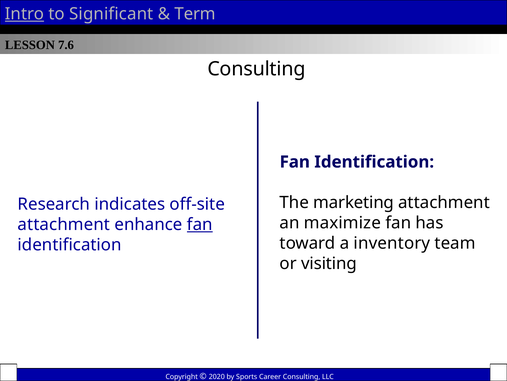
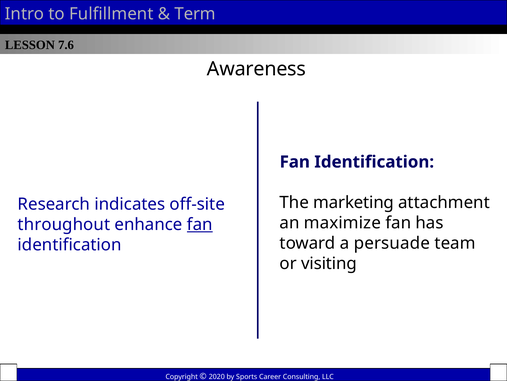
Intro underline: present -> none
Significant: Significant -> Fulfillment
Consulting at (256, 69): Consulting -> Awareness
attachment at (64, 224): attachment -> throughout
inventory: inventory -> persuade
